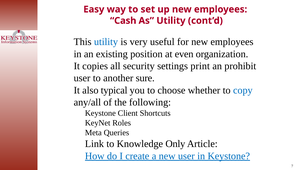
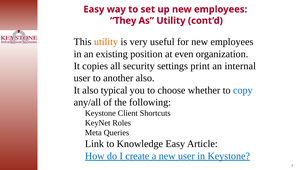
Cash: Cash -> They
utility at (106, 42) colour: blue -> orange
prohibit: prohibit -> internal
another sure: sure -> also
Knowledge Only: Only -> Easy
